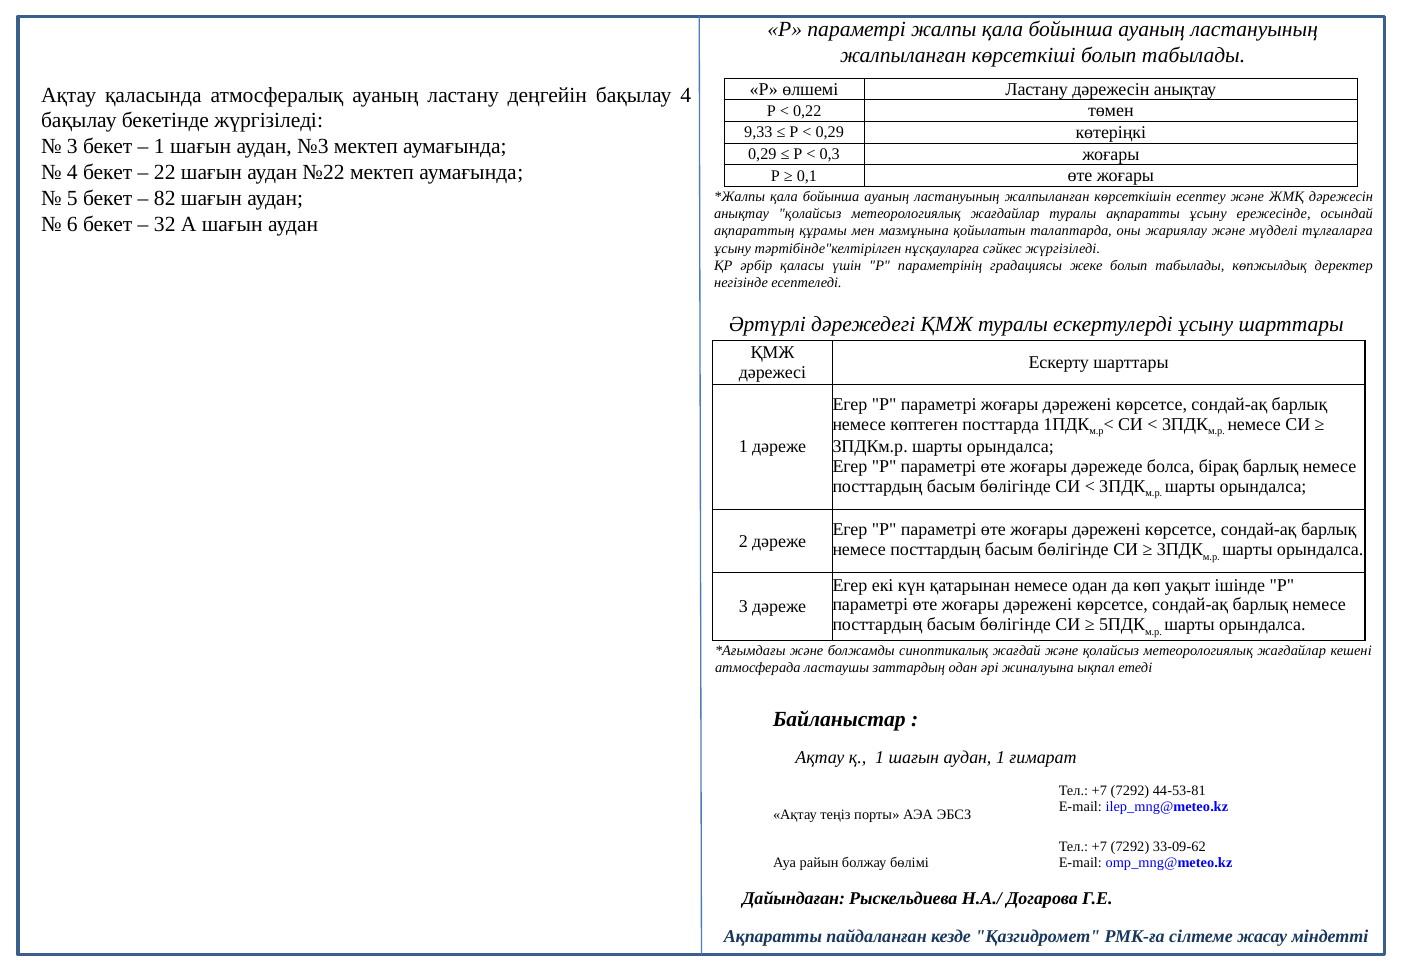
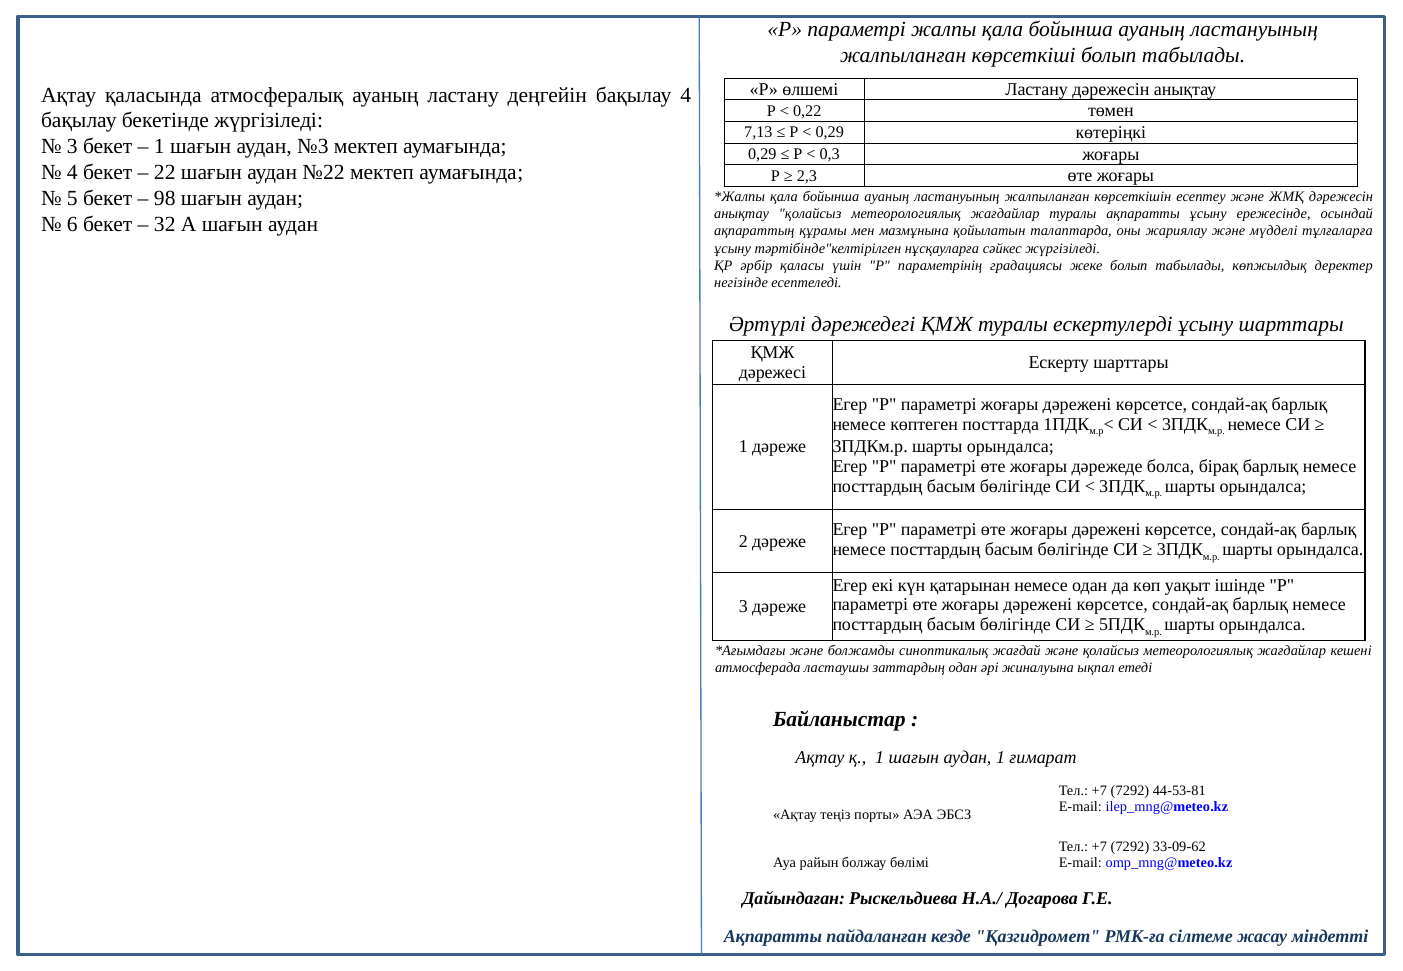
9,33: 9,33 -> 7,13
0,1: 0,1 -> 2,3
82: 82 -> 98
